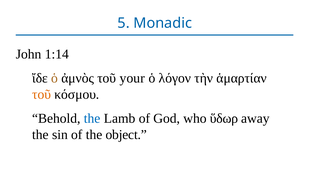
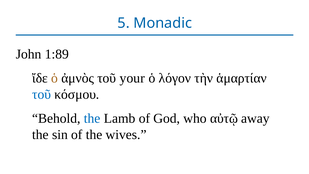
1:14: 1:14 -> 1:89
τοῦ at (42, 94) colour: orange -> blue
ὕδωρ: ὕδωρ -> αὐτῷ
object: object -> wives
